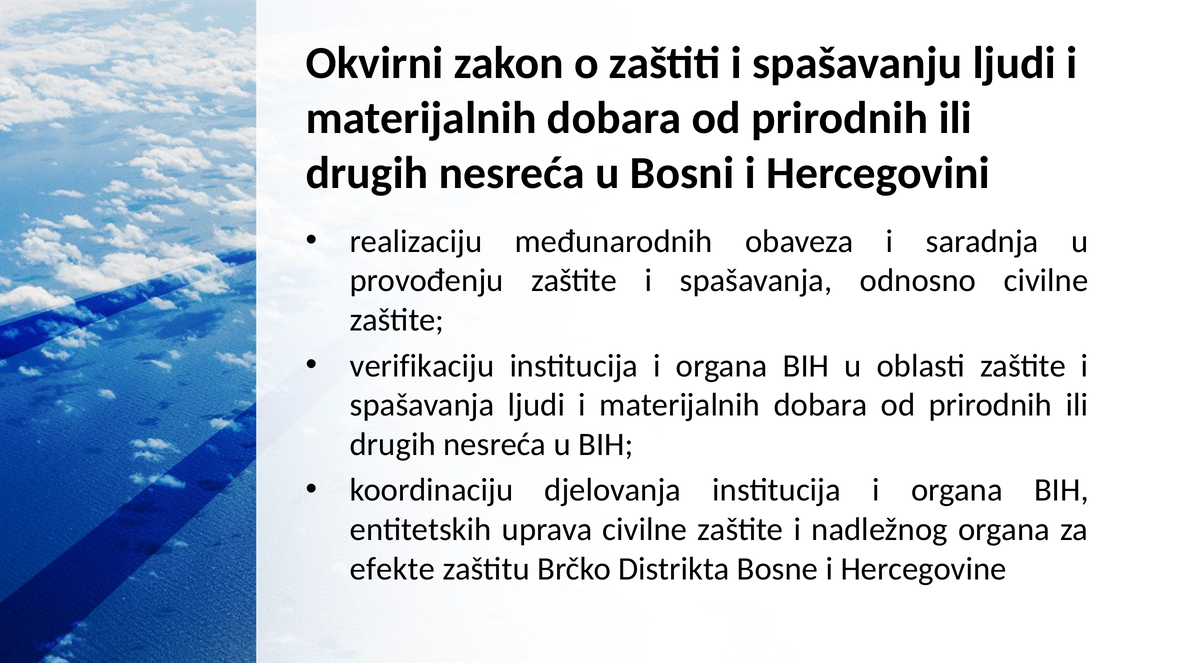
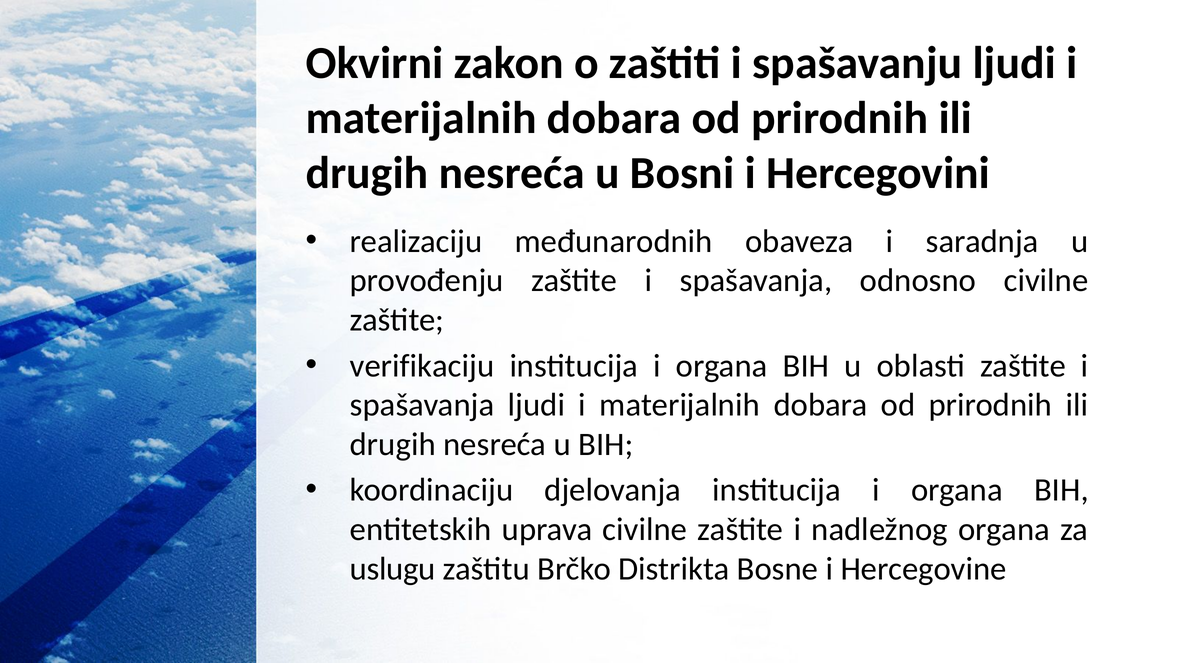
efekte: efekte -> uslugu
